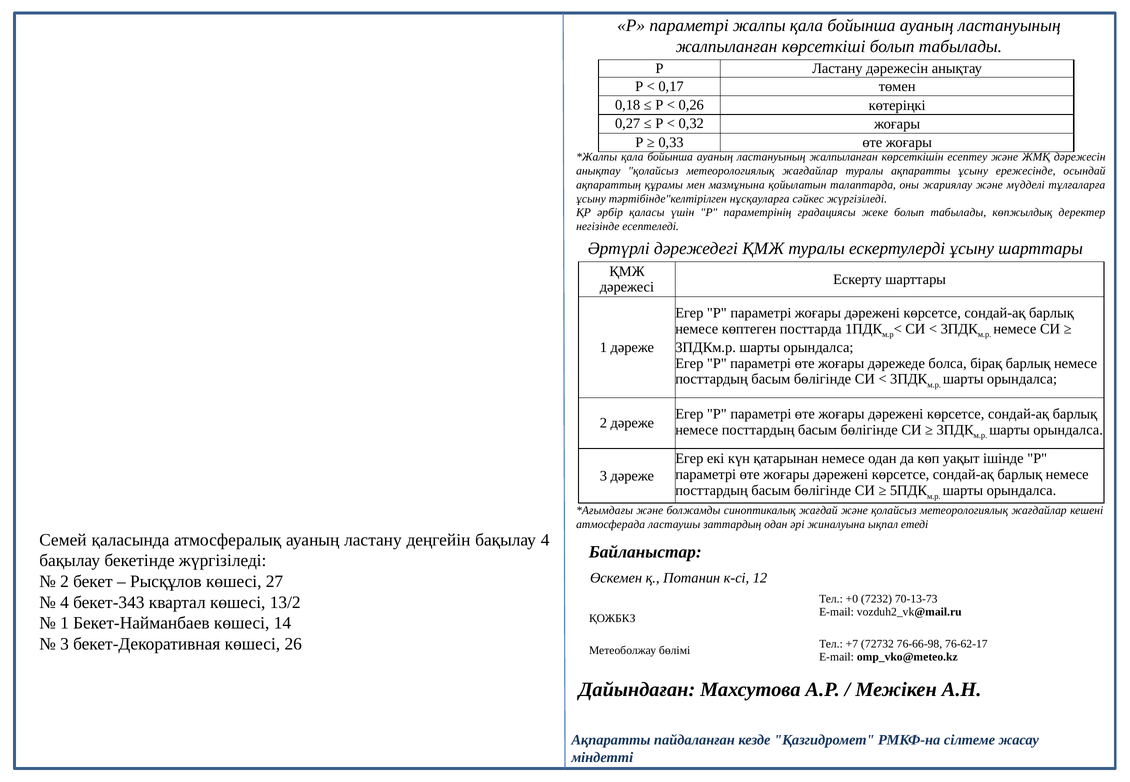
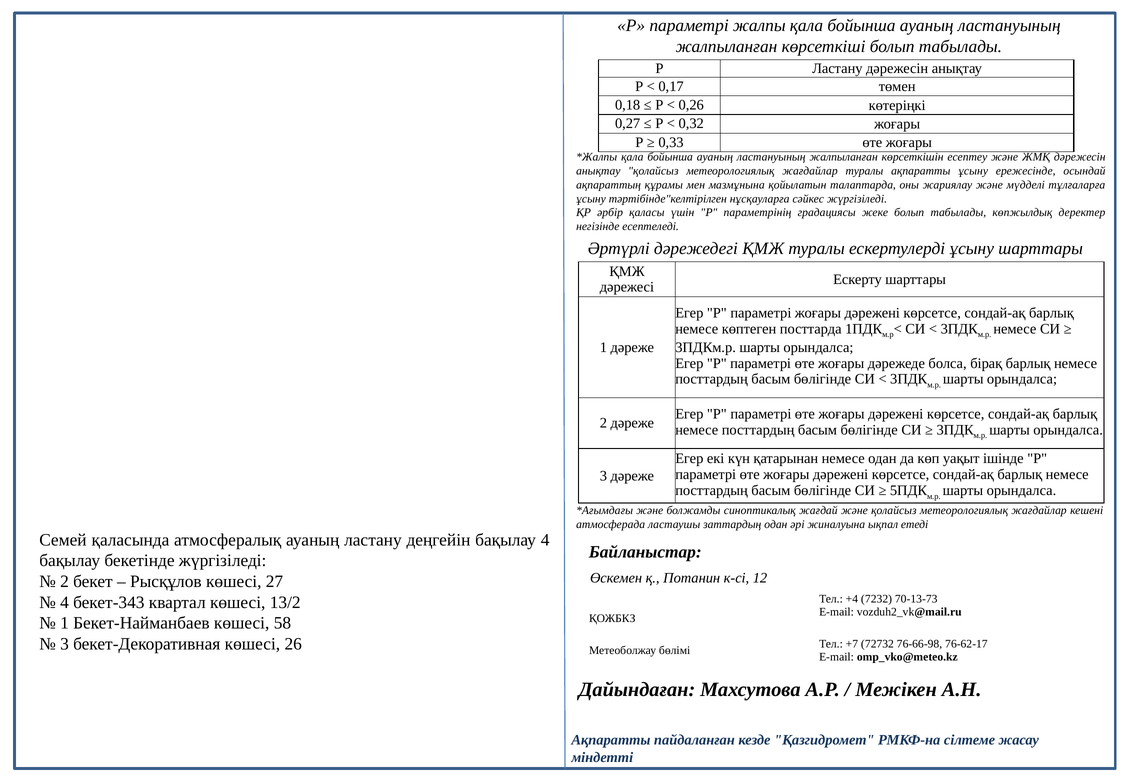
+0: +0 -> +4
14: 14 -> 58
